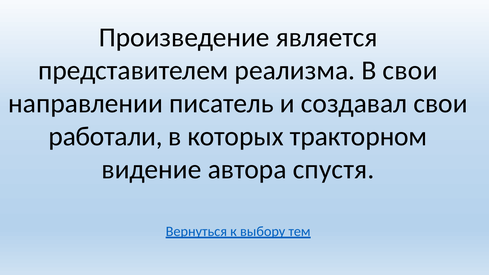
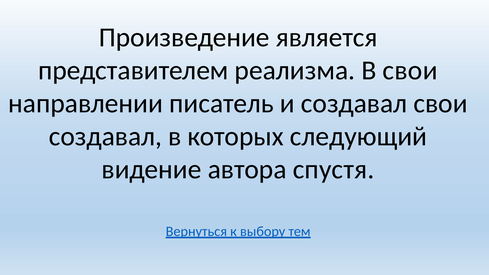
работали at (106, 137): работали -> создавал
тракторном: тракторном -> следующий
